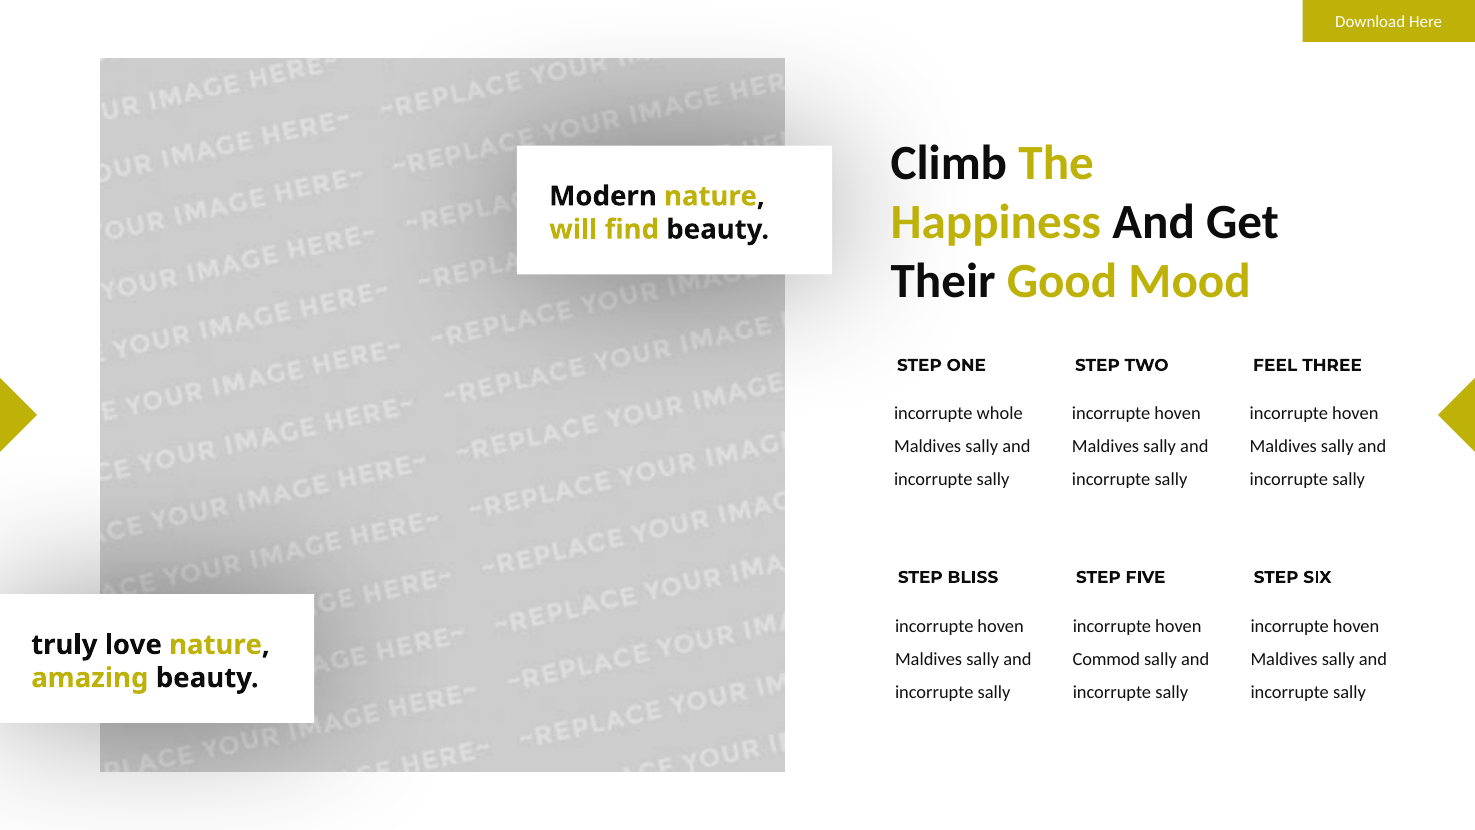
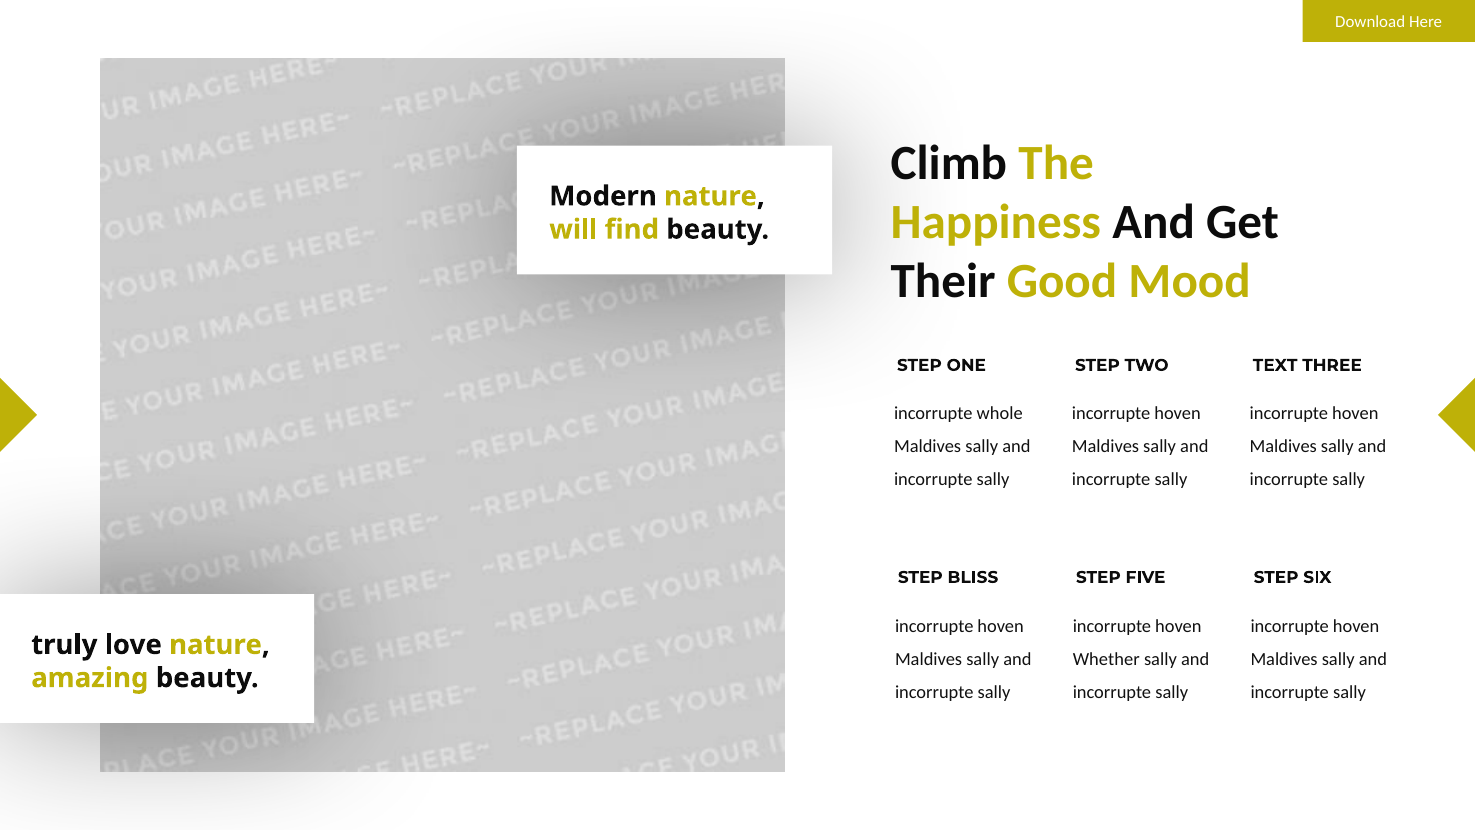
FEEL: FEEL -> TEXT
Commod: Commod -> Whether
